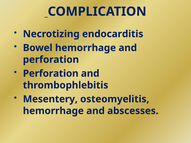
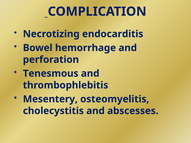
Perforation at (51, 74): Perforation -> Tenesmous
hemorrhage at (53, 111): hemorrhage -> cholecystitis
